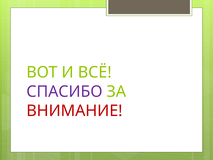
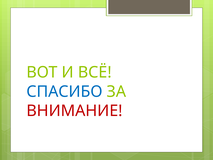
СПАСИБО colour: purple -> blue
